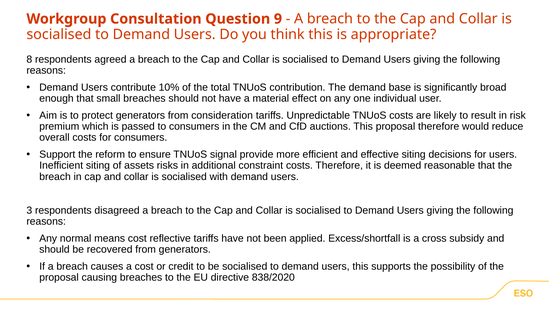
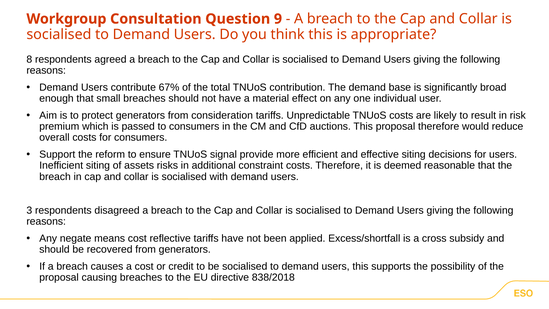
10%: 10% -> 67%
normal: normal -> negate
838/2020: 838/2020 -> 838/2018
